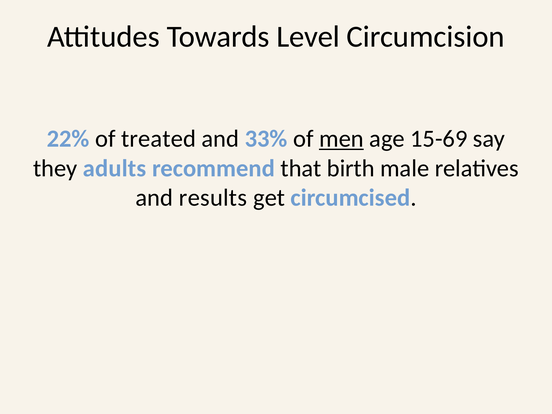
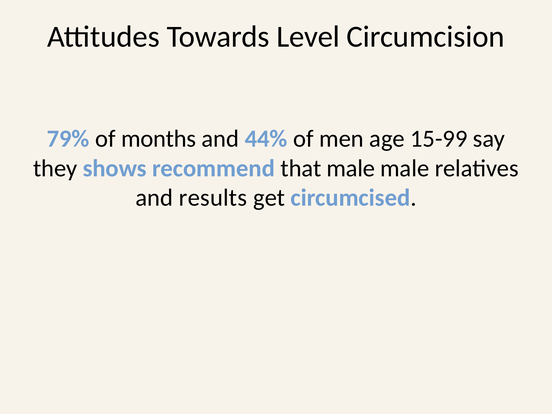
22%: 22% -> 79%
treated: treated -> months
33%: 33% -> 44%
men underline: present -> none
15-69: 15-69 -> 15-99
adults: adults -> shows
that birth: birth -> male
